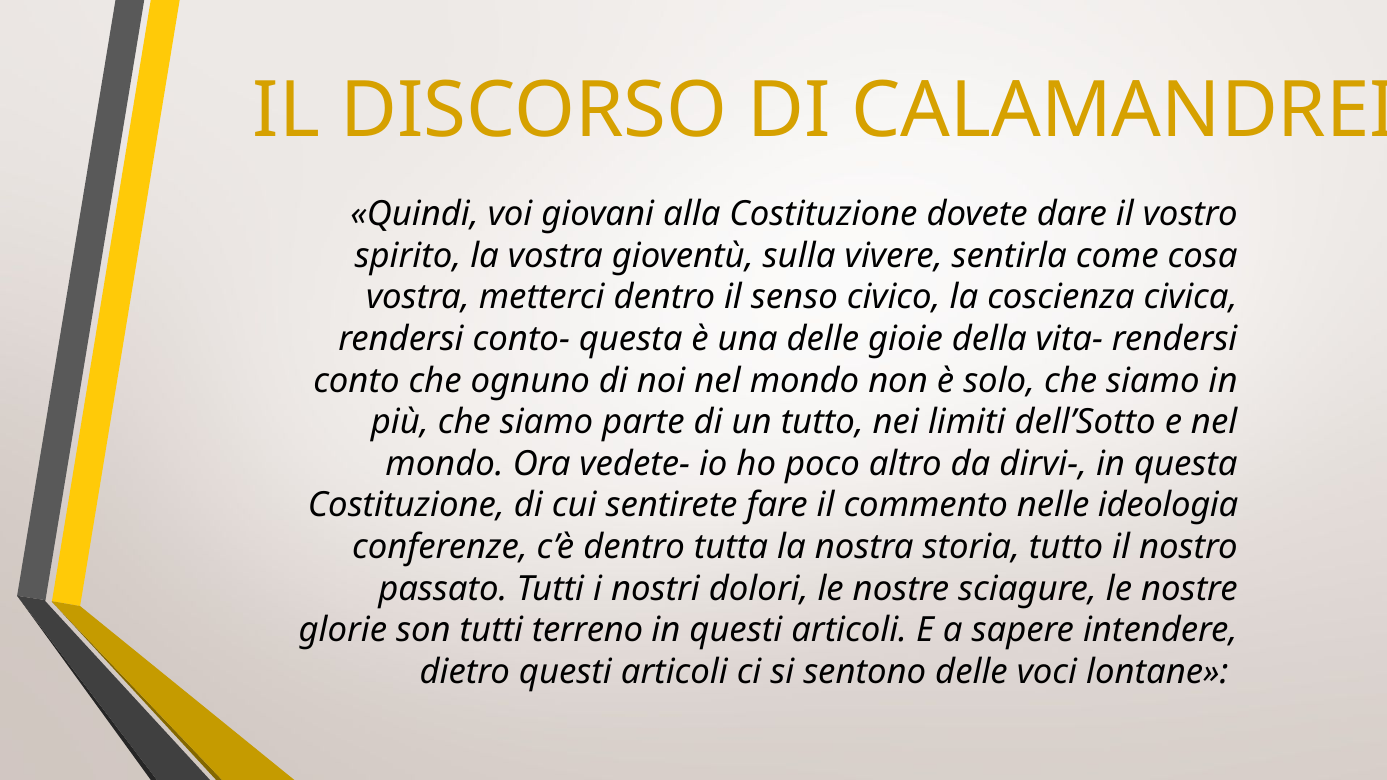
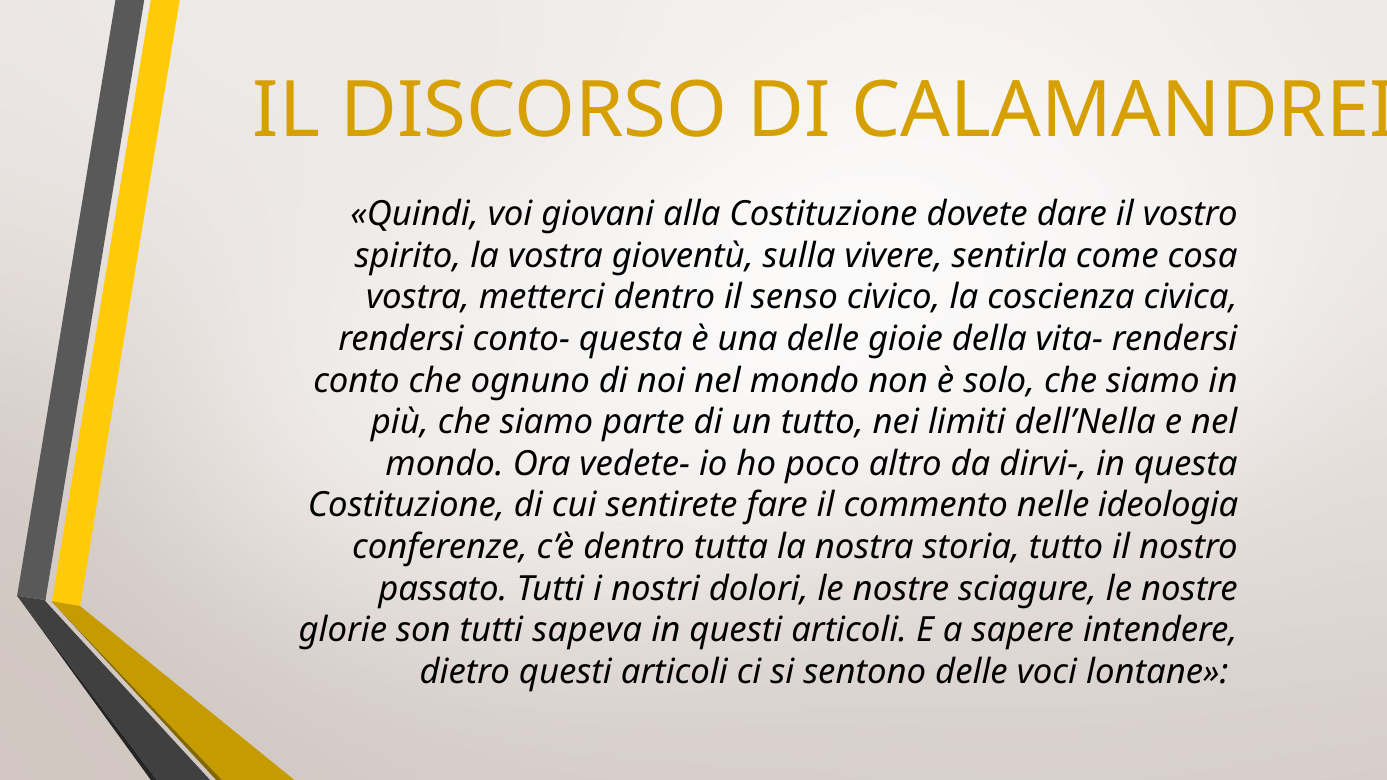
dell’Sotto: dell’Sotto -> dell’Nella
terreno: terreno -> sapeva
